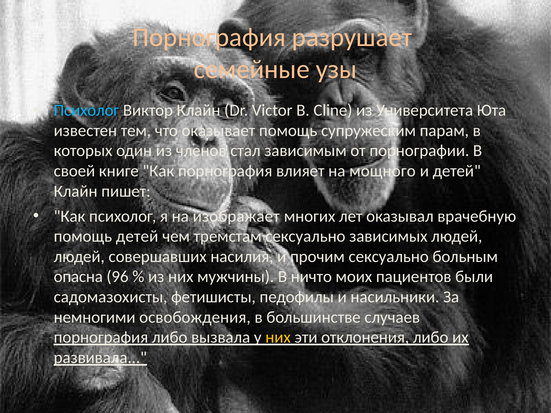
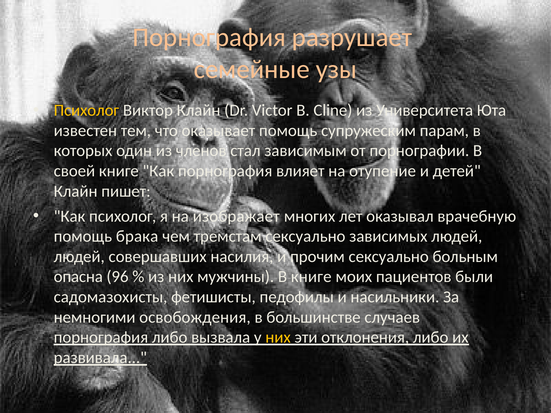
Психолог at (86, 110) colour: light blue -> yellow
мощного: мощного -> отупение
помощь детей: детей -> брака
В ничто: ничто -> книге
